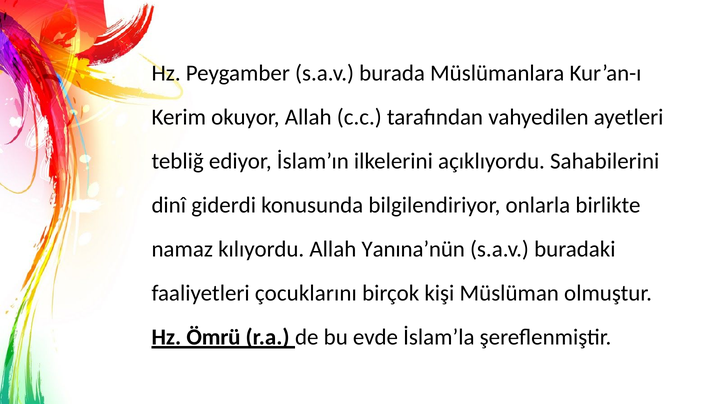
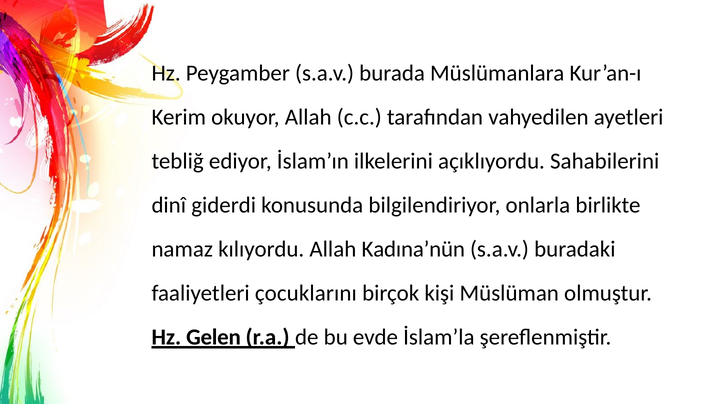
Yanına’nün: Yanına’nün -> Kadına’nün
Ömrü: Ömrü -> Gelen
